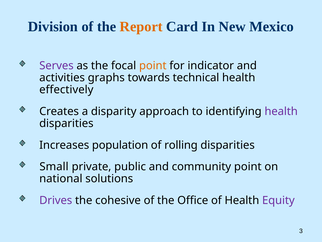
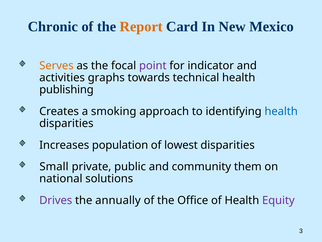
Division: Division -> Chronic
Serves colour: purple -> orange
point at (153, 65) colour: orange -> purple
effectively: effectively -> publishing
disparity: disparity -> smoking
health at (281, 111) colour: purple -> blue
rolling: rolling -> lowest
community point: point -> them
cohesive: cohesive -> annually
